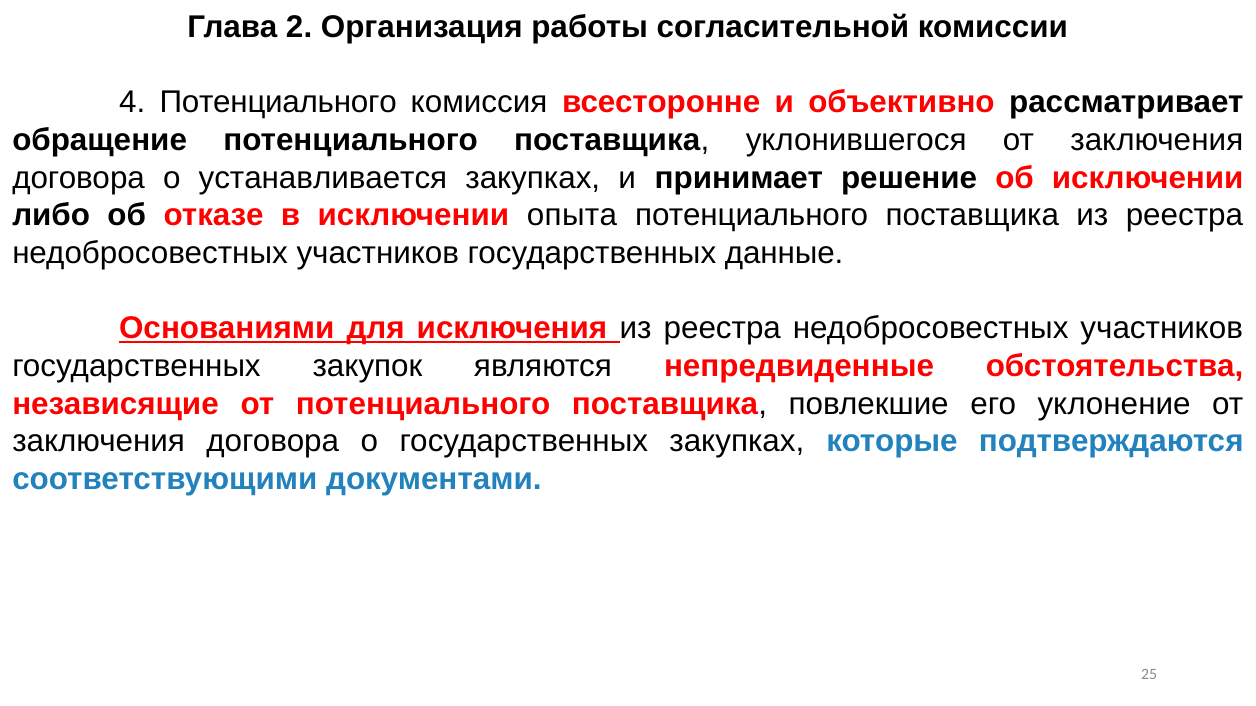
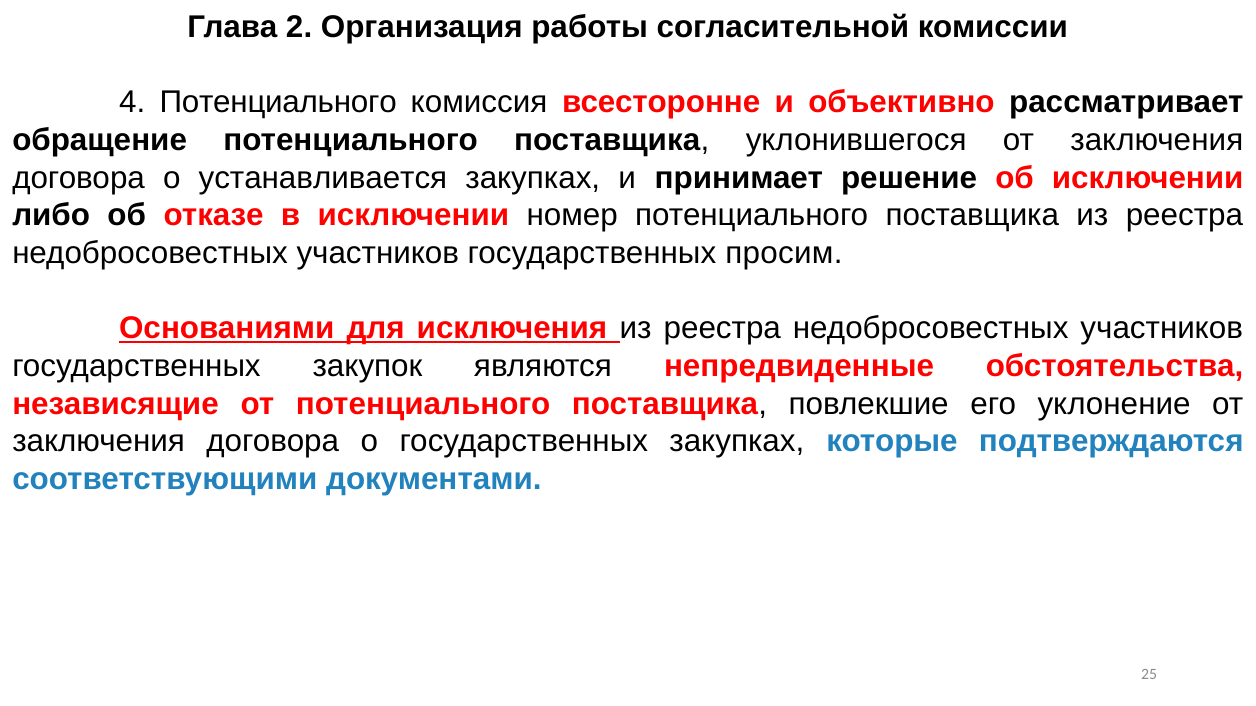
опыта: опыта -> номер
данные: данные -> просим
